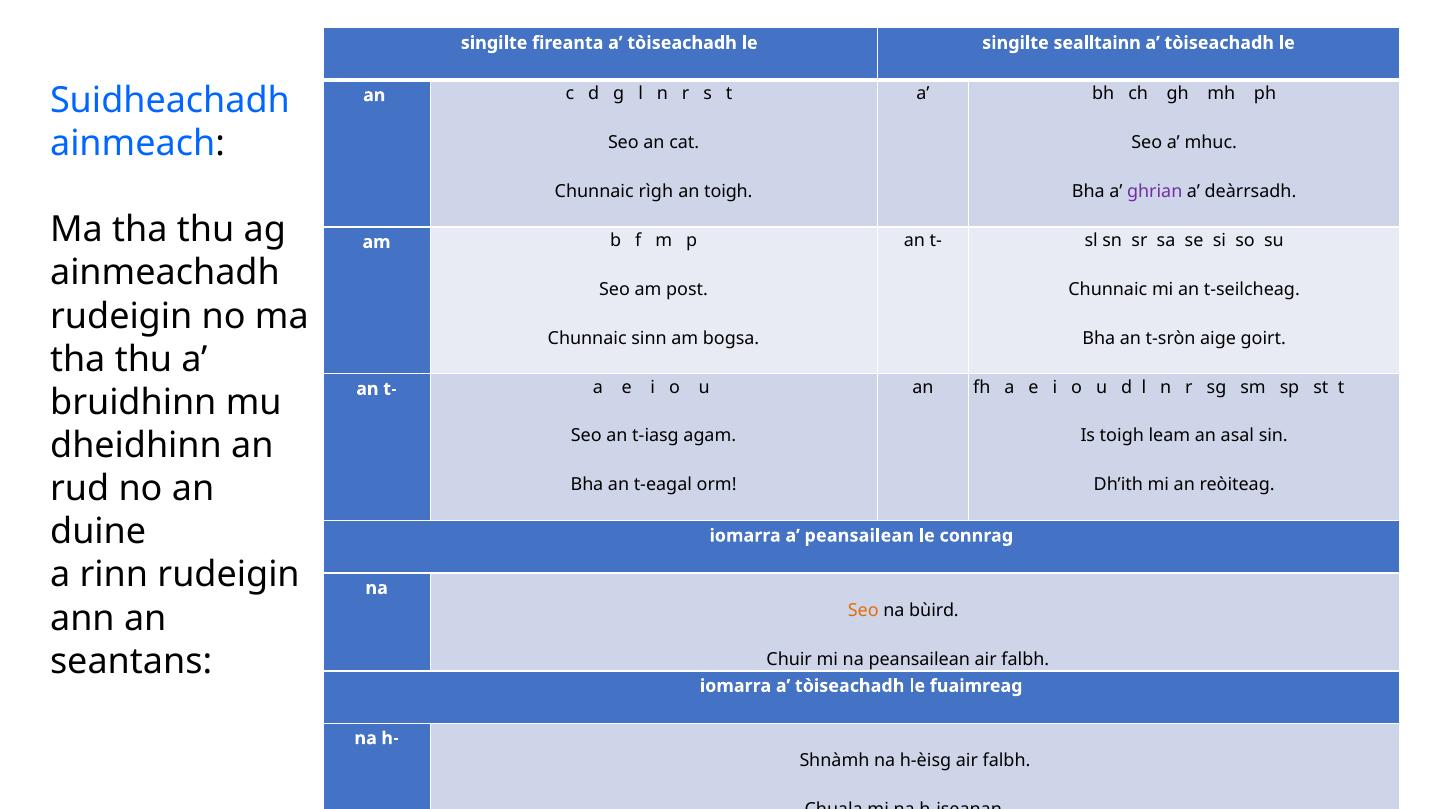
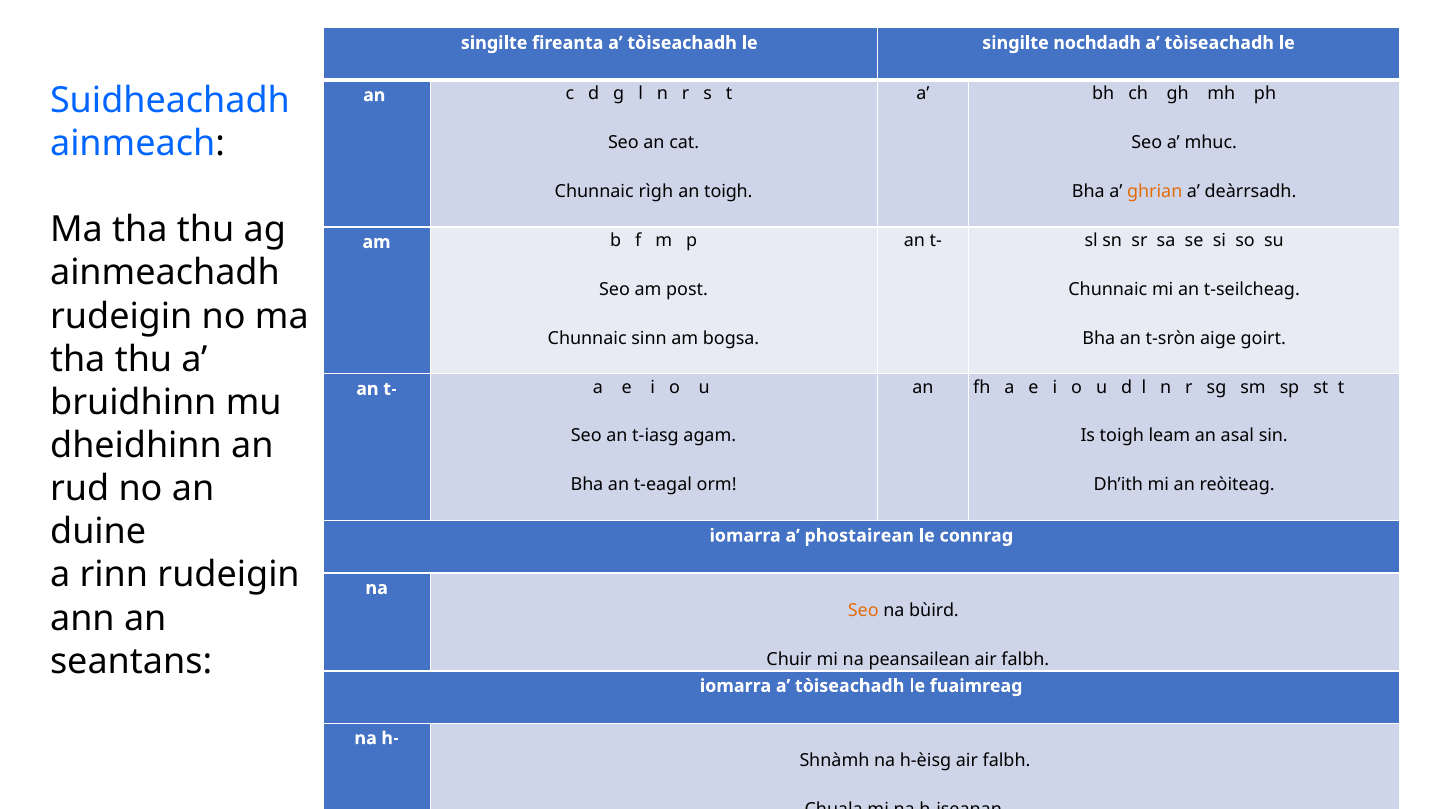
sealltainn: sealltainn -> nochdadh
ghrian colour: purple -> orange
a peansailean: peansailean -> phostairean
